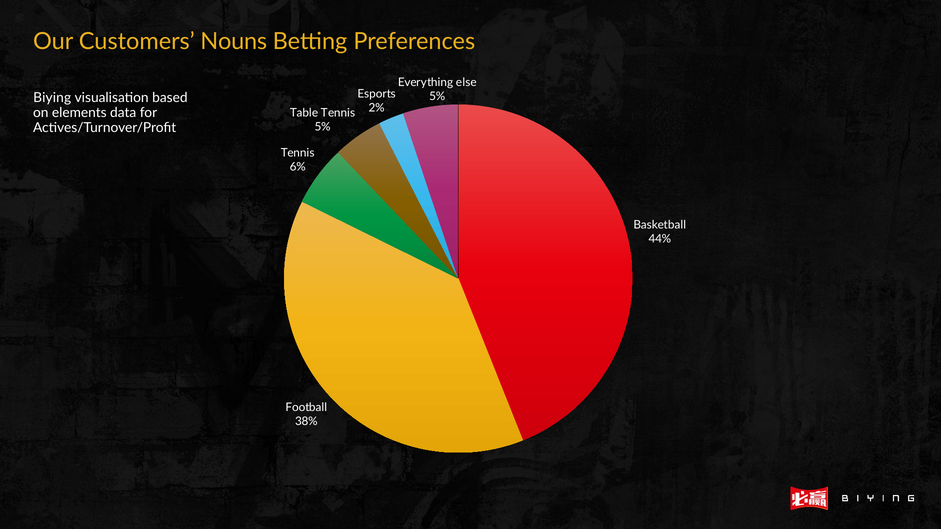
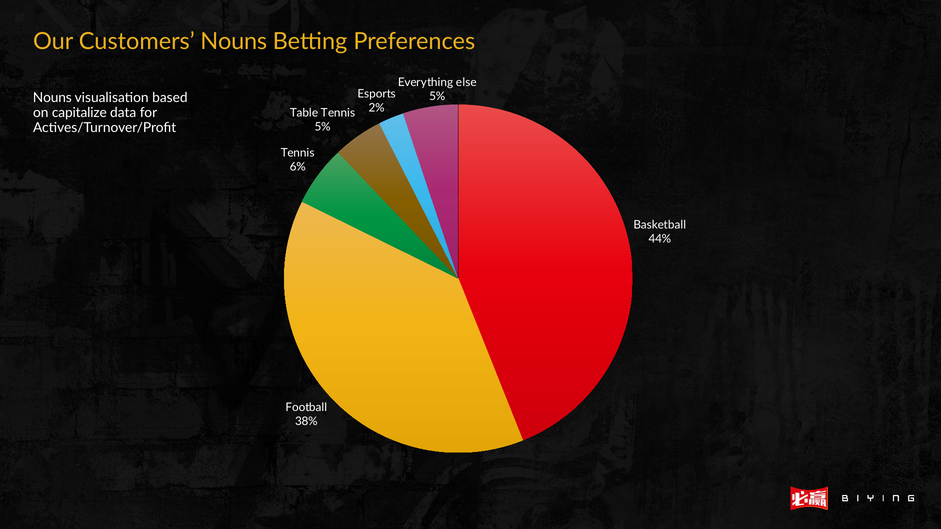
Biying at (52, 98): Biying -> Nouns
elements: elements -> capitalize
